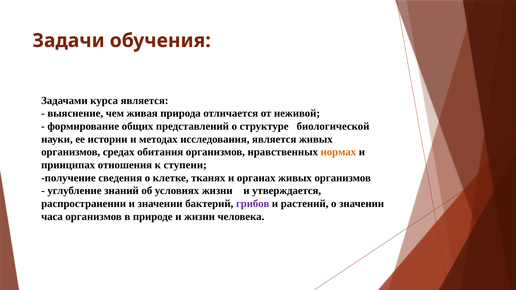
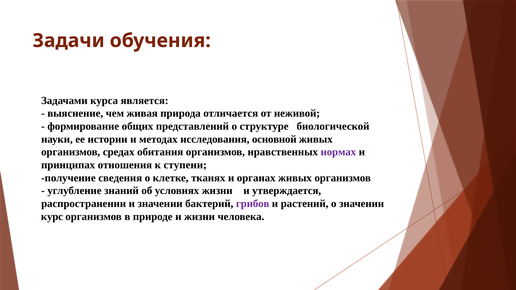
исследования является: является -> основной
нормах colour: orange -> purple
часа: часа -> курс
